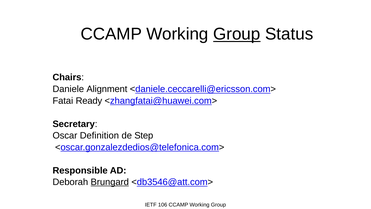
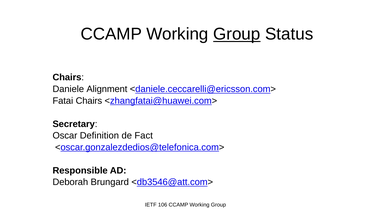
Fatai Ready: Ready -> Chairs
Step: Step -> Fact
Brungard underline: present -> none
